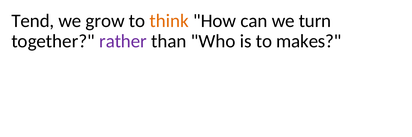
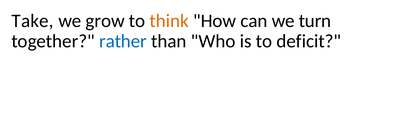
Tend: Tend -> Take
rather colour: purple -> blue
makes: makes -> deficit
